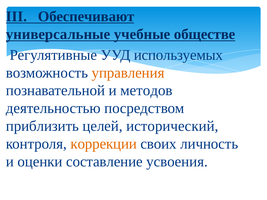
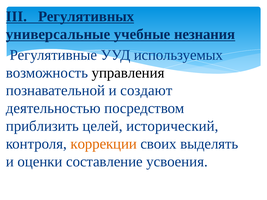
Обеспечивают: Обеспечивают -> Регулятивных
обществе: обществе -> незнания
управления colour: orange -> black
методов: методов -> создают
личность: личность -> выделять
